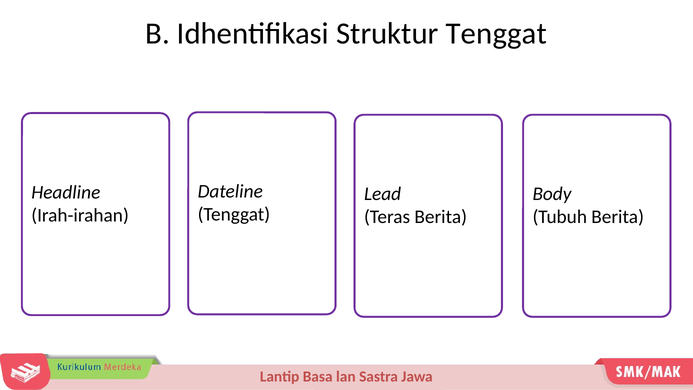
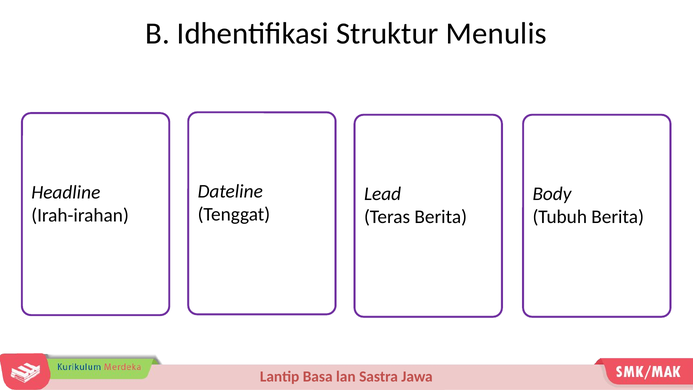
Struktur Tenggat: Tenggat -> Menulis
